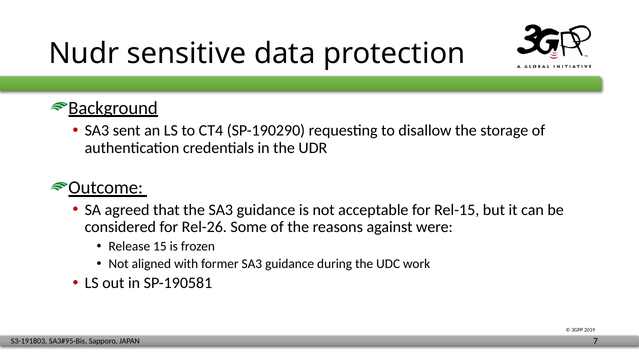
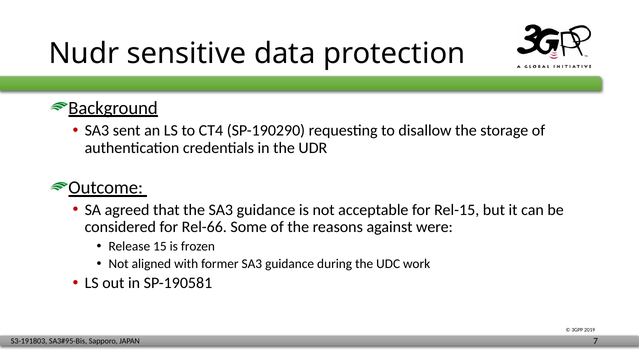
Rel-26: Rel-26 -> Rel-66
